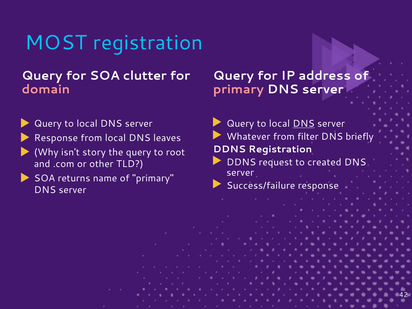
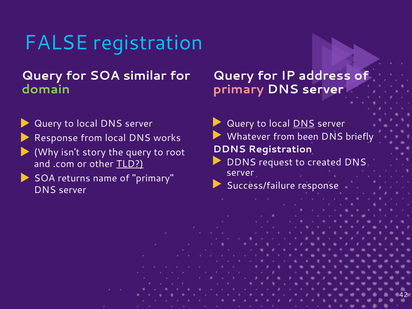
MOST: MOST -> FALSE
clutter: clutter -> similar
domain colour: pink -> light green
filter: filter -> been
leaves: leaves -> works
TLD underline: none -> present
